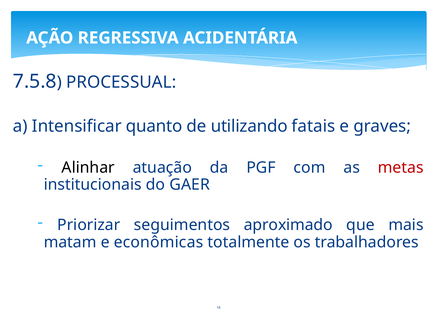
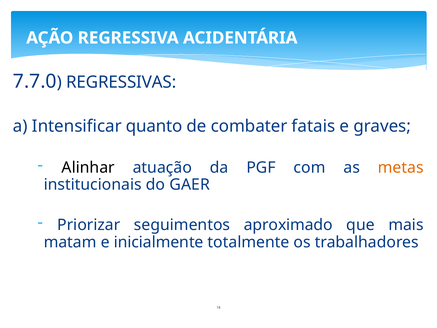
7.5.8: 7.5.8 -> 7.7.0
PROCESSUAL: PROCESSUAL -> REGRESSIVAS
utilizando: utilizando -> combater
metas colour: red -> orange
econômicas: econômicas -> inicialmente
